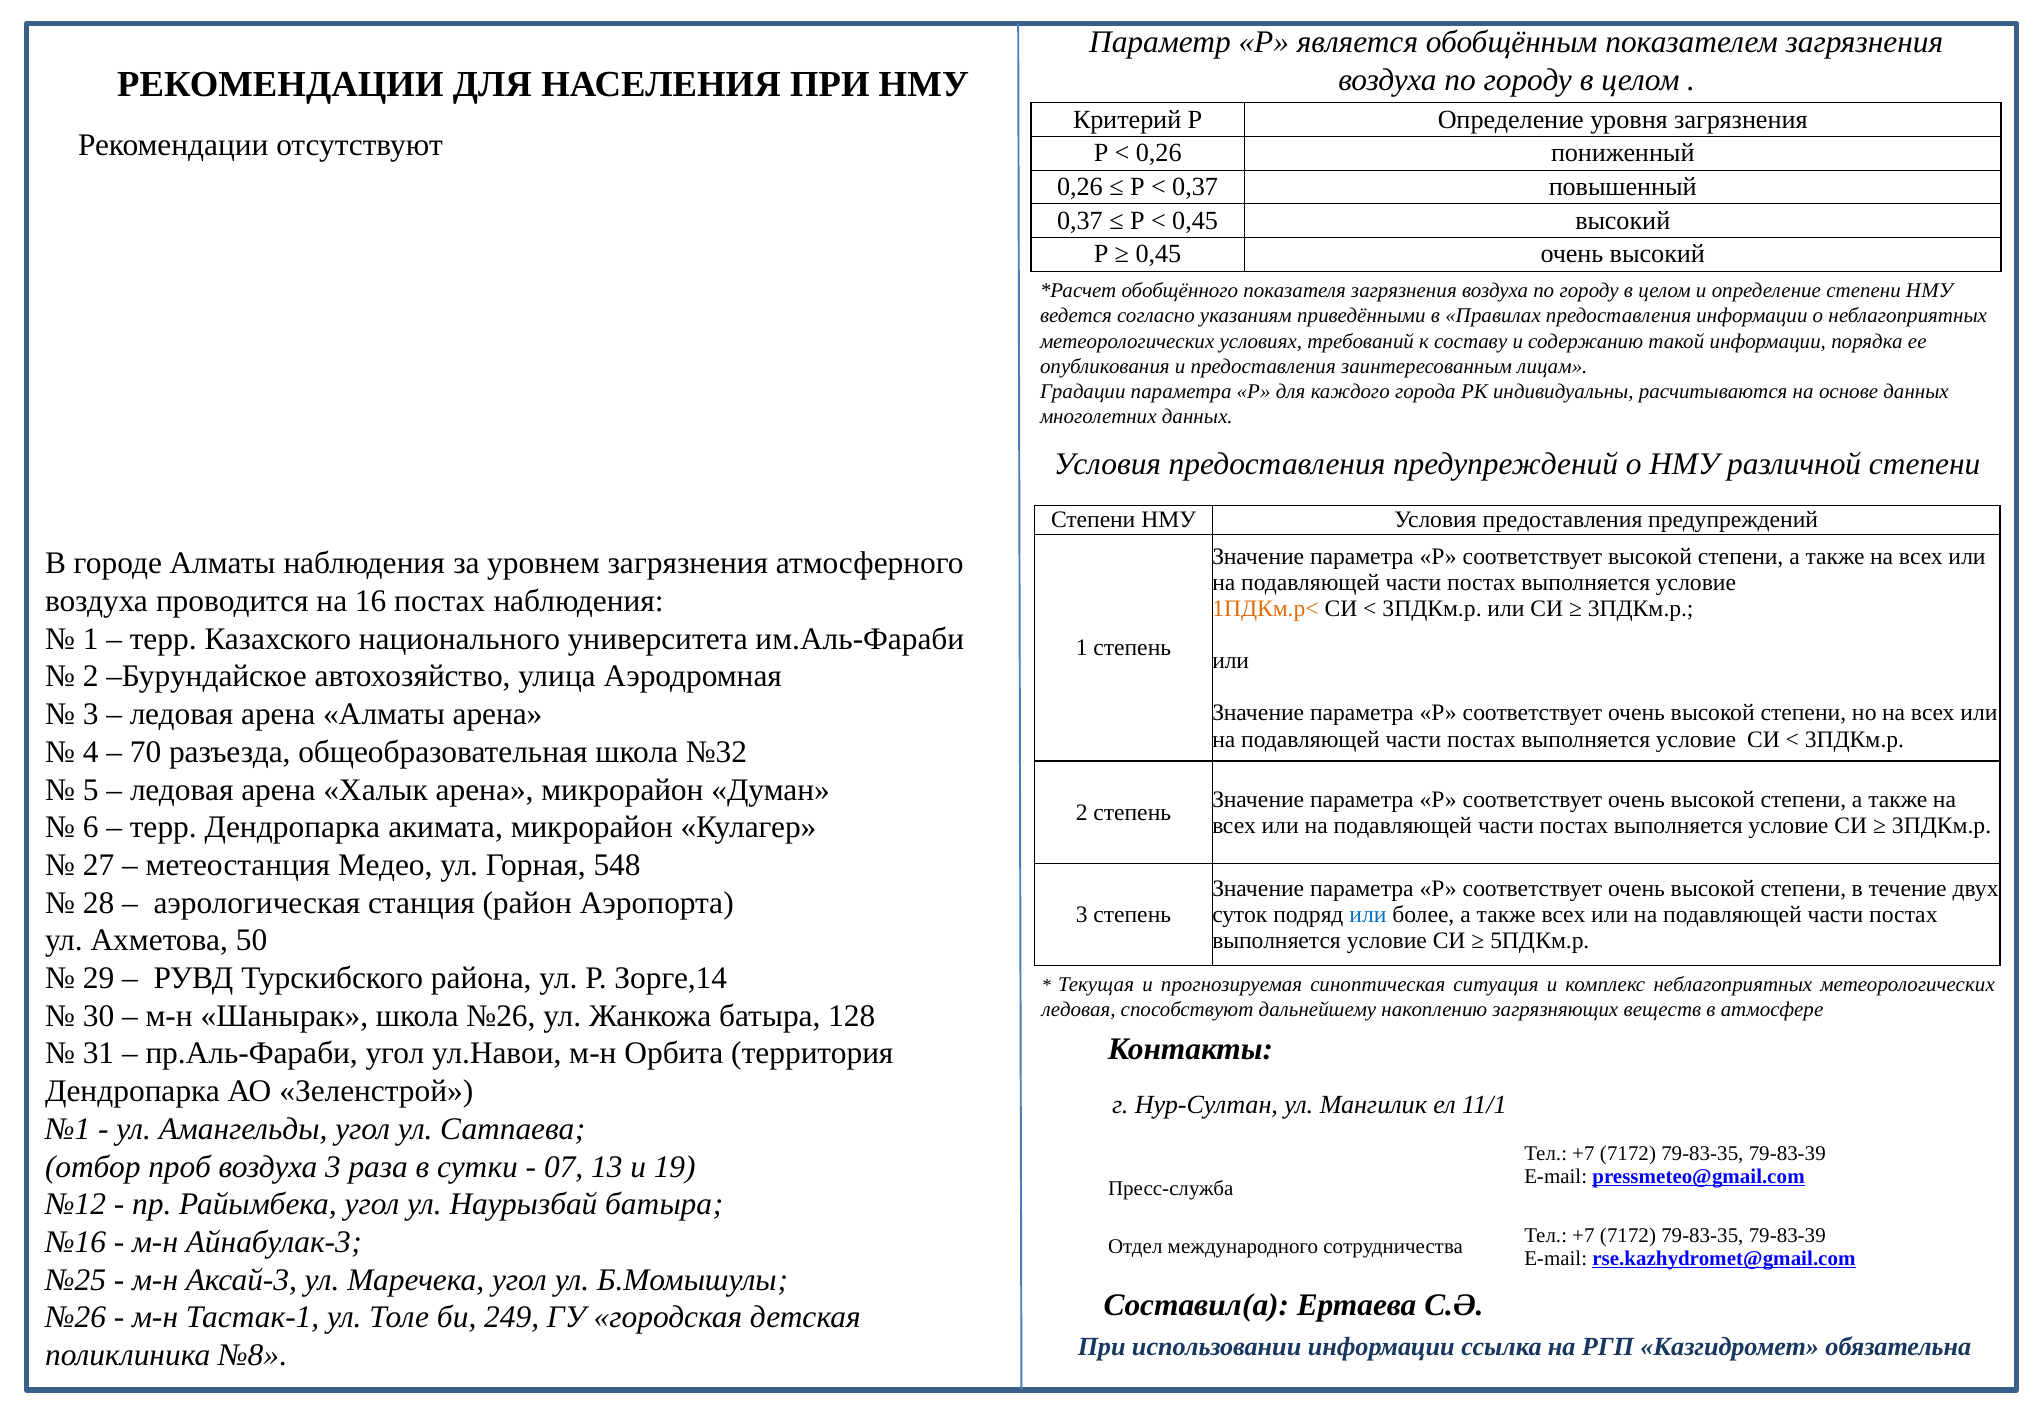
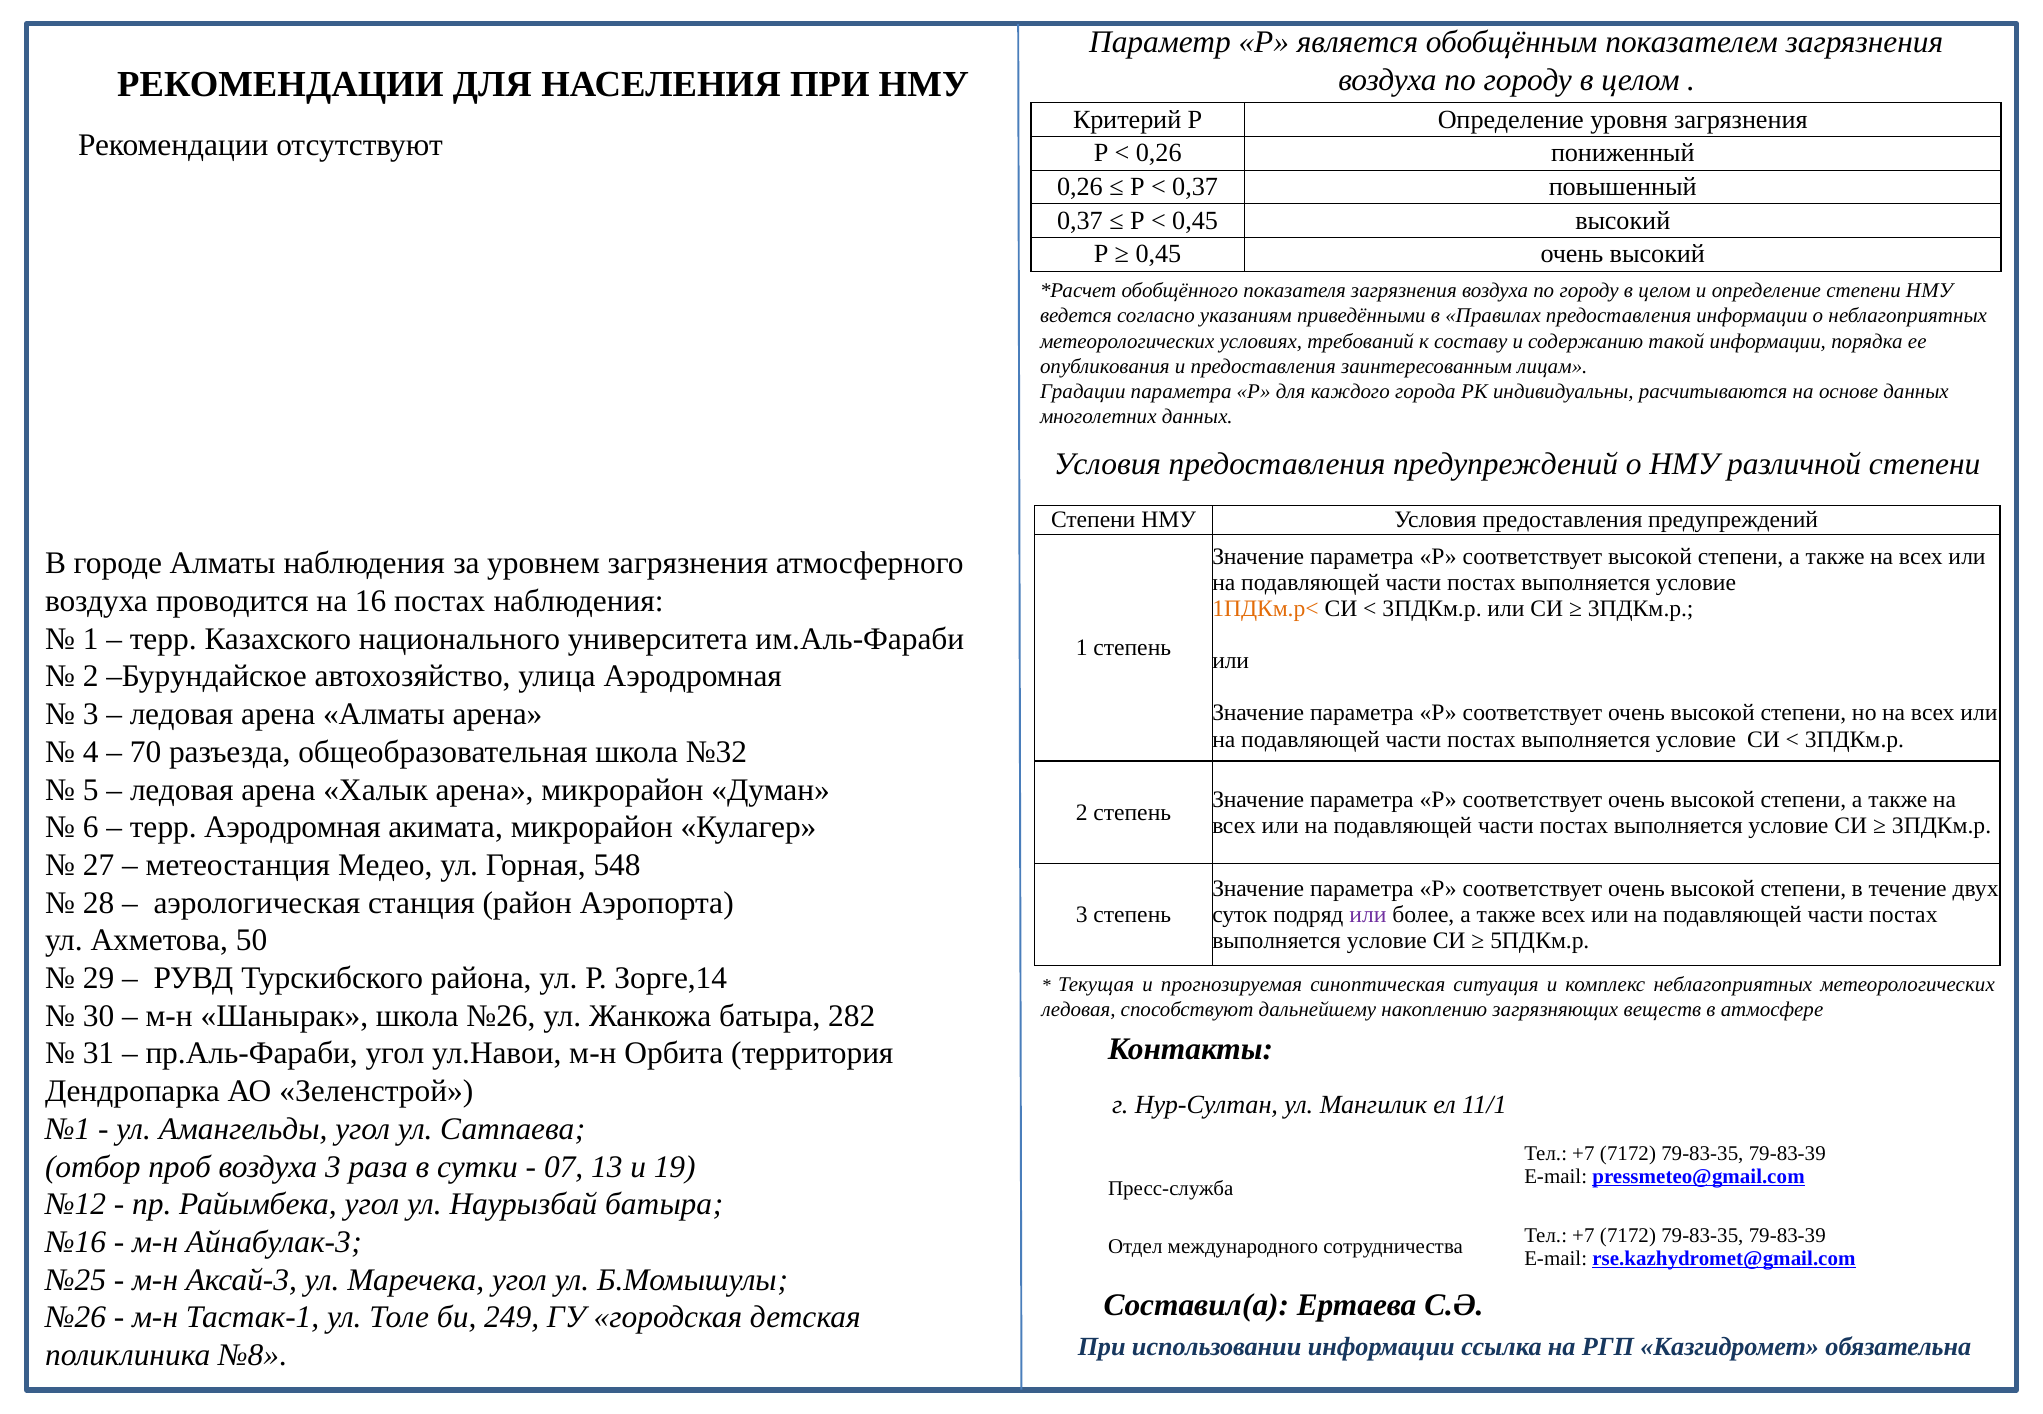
терр Дендропарка: Дендропарка -> Аэродромная
или at (1368, 915) colour: blue -> purple
128: 128 -> 282
